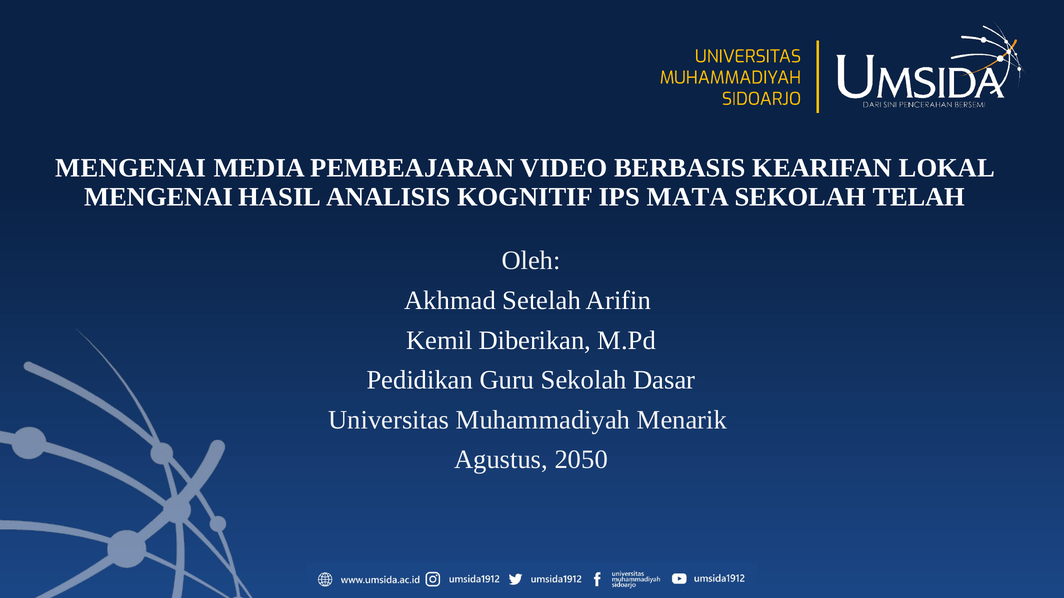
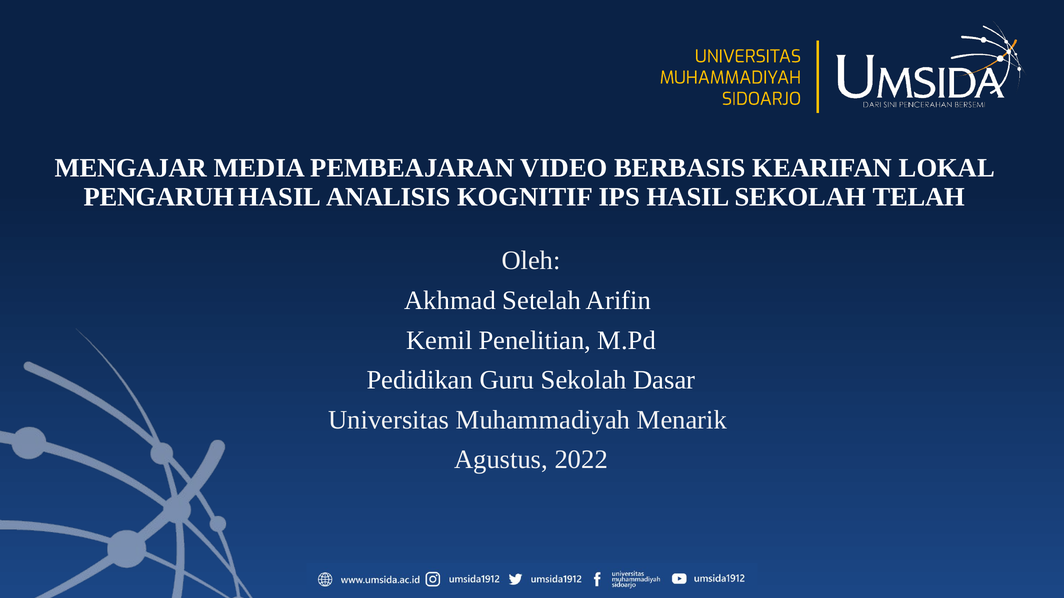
MENGENAI at (131, 168): MENGENAI -> MENGAJAR
MENGENAI at (159, 197): MENGENAI -> PENGARUH
IPS MATA: MATA -> HASIL
Diberikan: Diberikan -> Penelitian
2050: 2050 -> 2022
